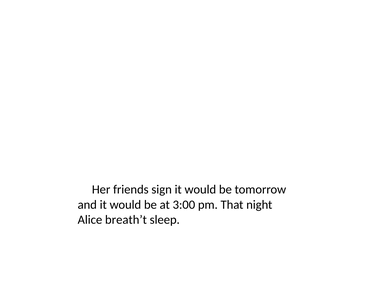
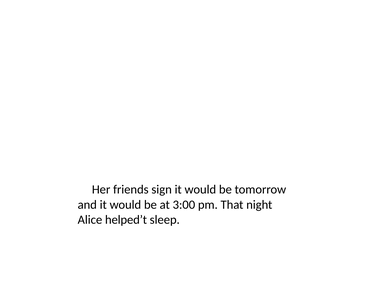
breath’t: breath’t -> helped’t
